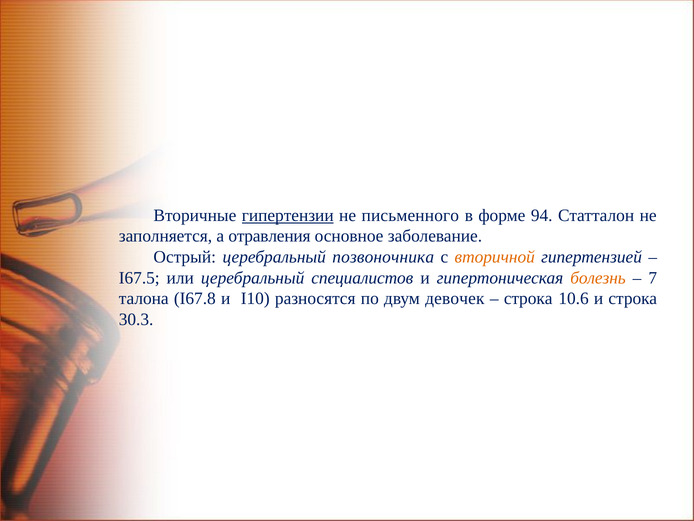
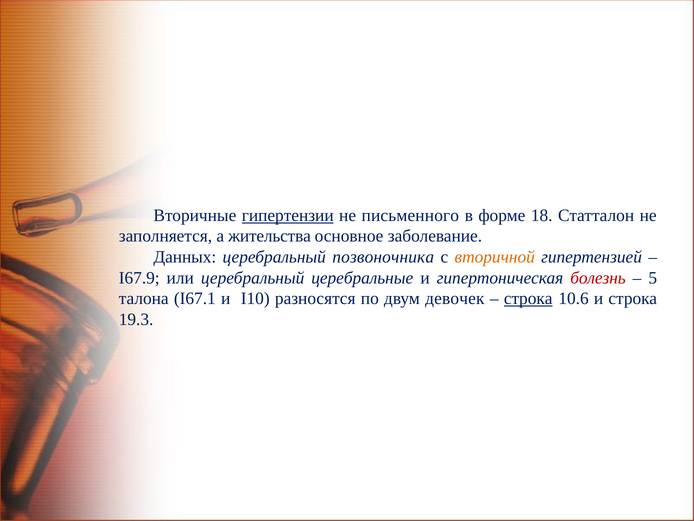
94: 94 -> 18
отравления: отравления -> жительства
Острый: Острый -> Данных
I67.5: I67.5 -> I67.9
специалистов: специалистов -> церебральные
болезнь colour: orange -> red
7: 7 -> 5
I67.8: I67.8 -> I67.1
строка at (528, 298) underline: none -> present
30.3: 30.3 -> 19.3
